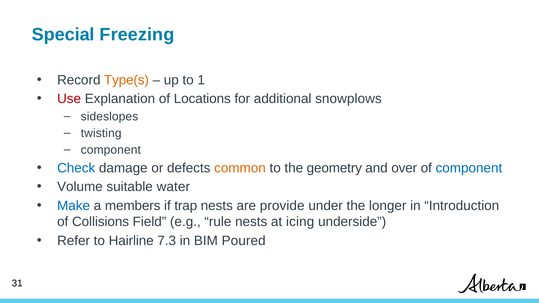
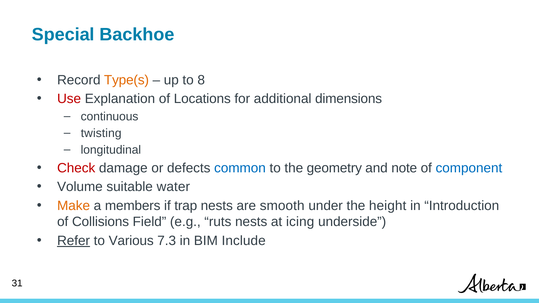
Freezing: Freezing -> Backhoe
1: 1 -> 8
snowplows: snowplows -> dimensions
sideslopes: sideslopes -> continuous
component at (111, 150): component -> longitudinal
Check colour: blue -> red
common colour: orange -> blue
over: over -> note
Make colour: blue -> orange
provide: provide -> smooth
longer: longer -> height
rule: rule -> ruts
Refer underline: none -> present
Hairline: Hairline -> Various
Poured: Poured -> Include
